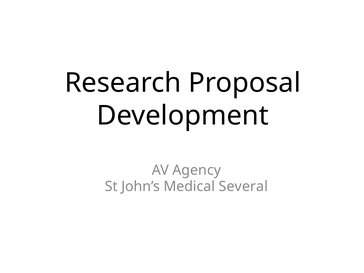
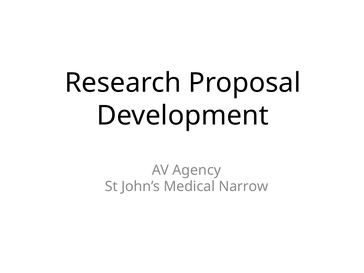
Several: Several -> Narrow
